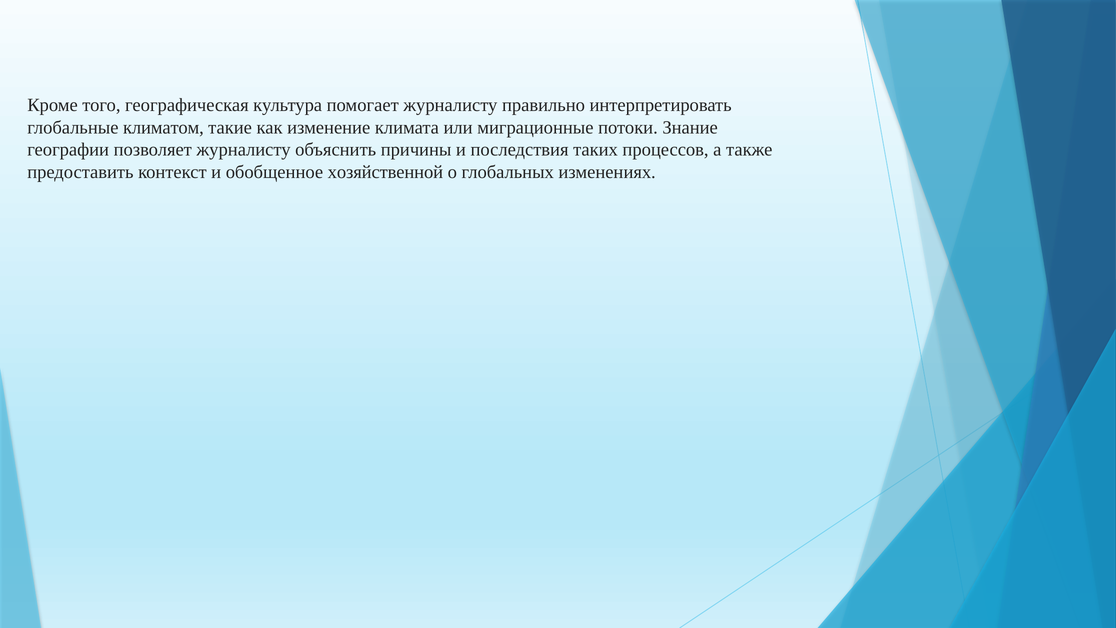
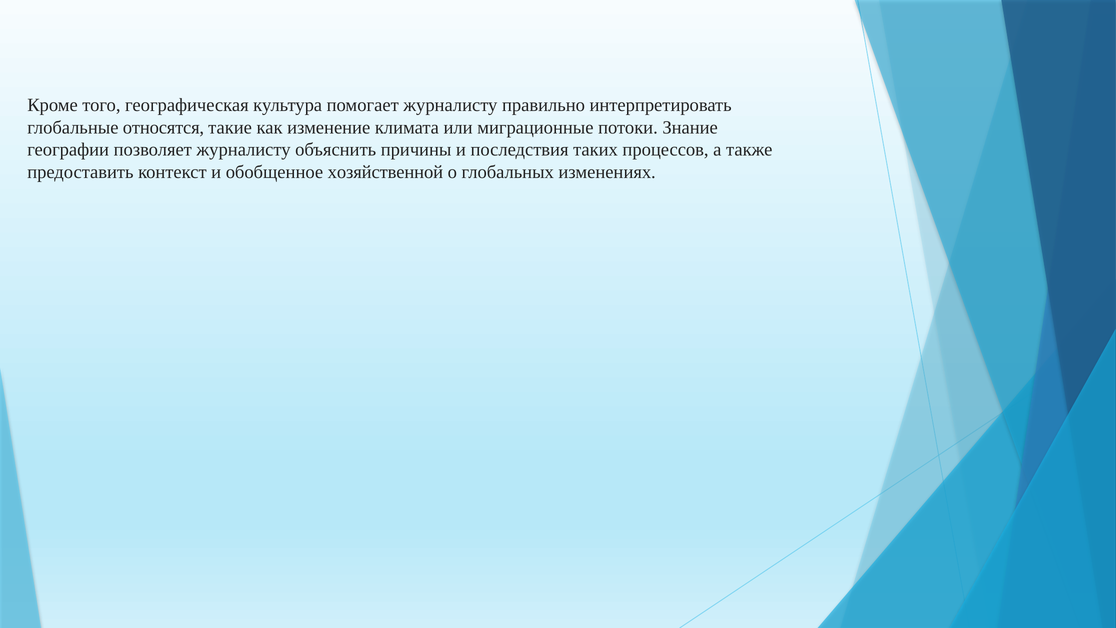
климатом: климатом -> относятся
